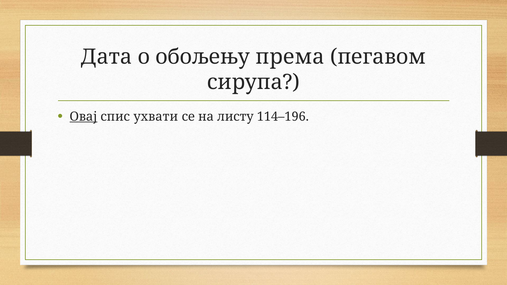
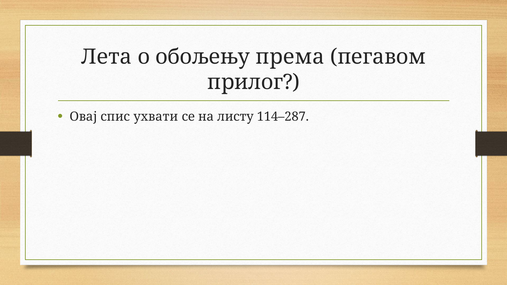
Дата: Дата -> Лета
сирупа: сирупа -> прилог
Овај underline: present -> none
114–196: 114–196 -> 114–287
